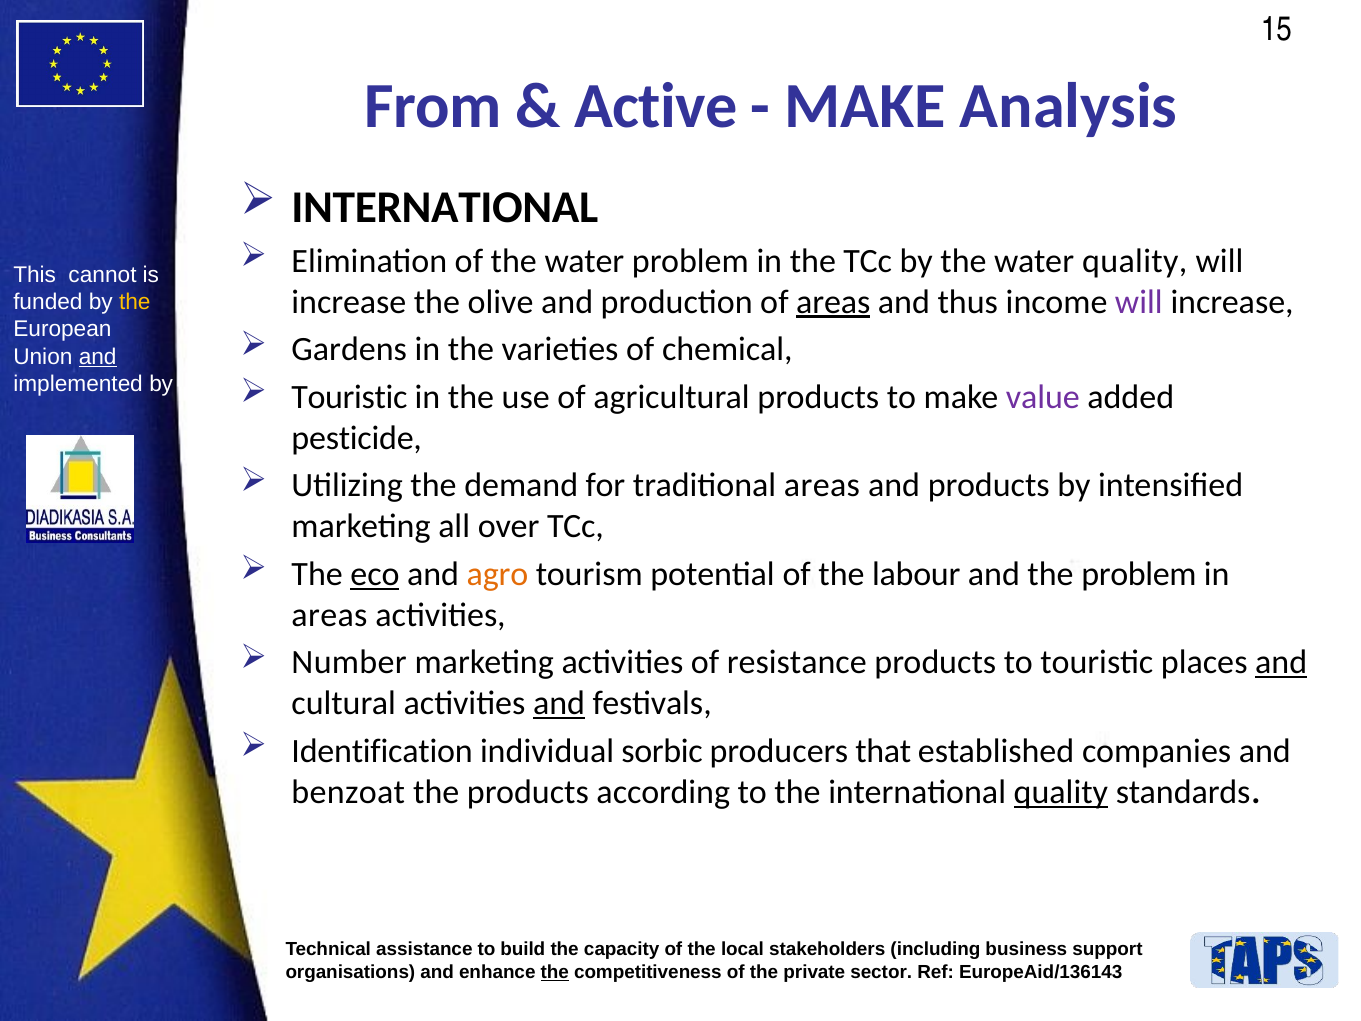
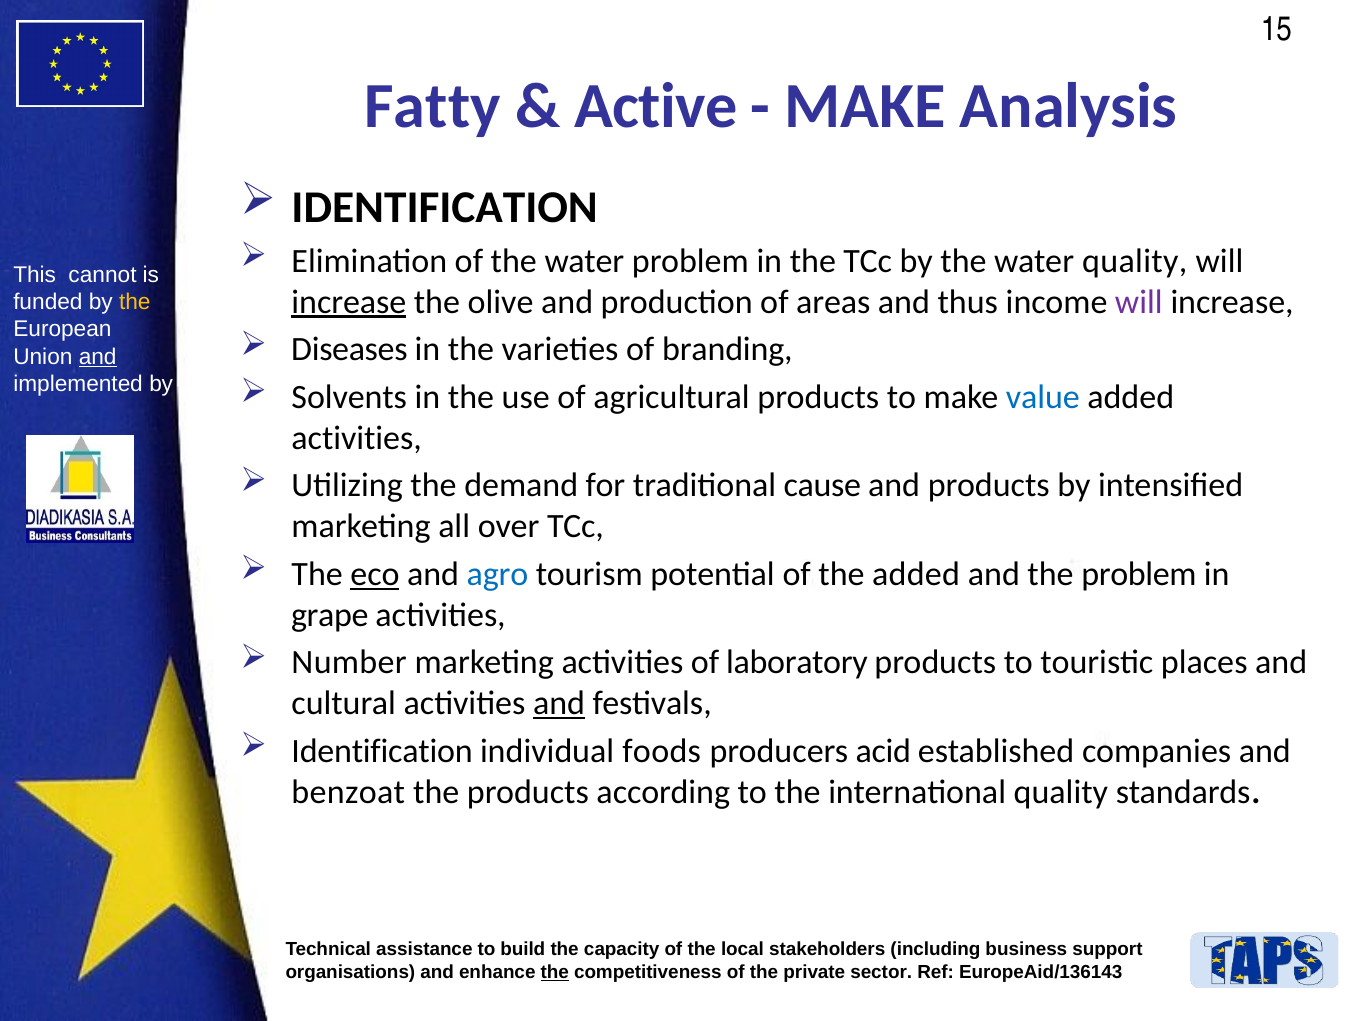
From: From -> Fatty
INTERNATIONAL at (445, 207): INTERNATIONAL -> IDENTIFICATION
increase at (349, 302) underline: none -> present
areas at (833, 302) underline: present -> none
Gardens: Gardens -> Diseases
chemical: chemical -> branding
Touristic at (349, 397): Touristic -> Solvents
value colour: purple -> blue
pesticide at (357, 438): pesticide -> activities
traditional areas: areas -> cause
agro colour: orange -> blue
the labour: labour -> added
areas at (329, 615): areas -> grape
resistance: resistance -> laboratory
and at (1281, 662) underline: present -> none
sorbic: sorbic -> foods
that: that -> acid
quality at (1061, 792) underline: present -> none
